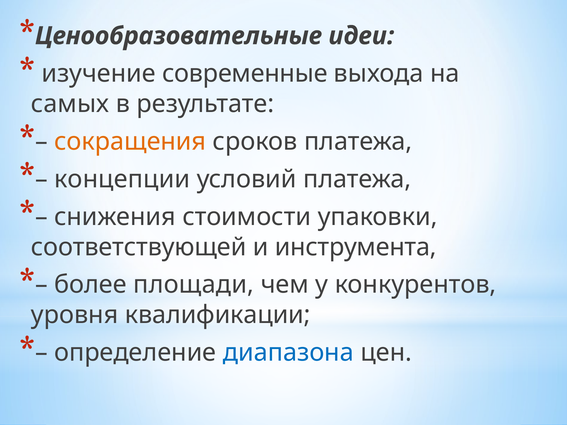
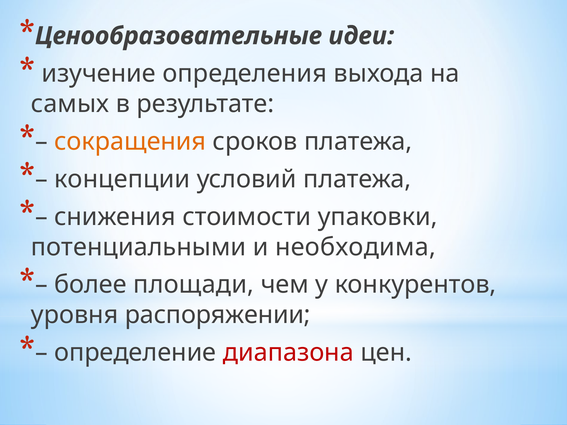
современные: современные -> определения
соответствующей: соответствующей -> потенциальными
инструмента: инструмента -> необходима
квалификации: квалификации -> распоряжении
диапазона colour: blue -> red
